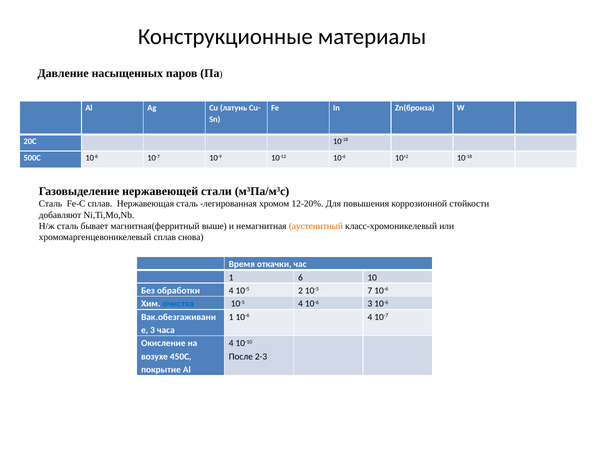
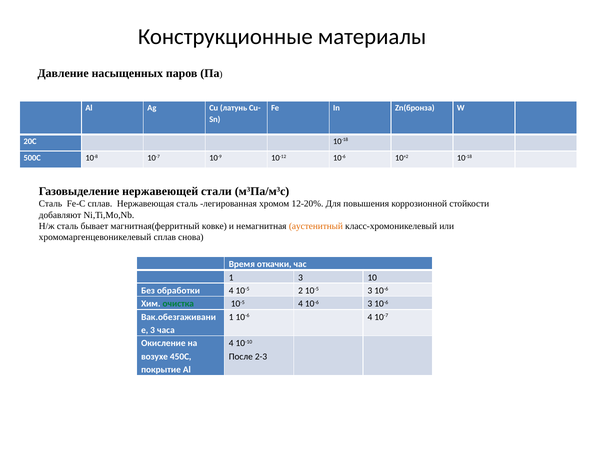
выше: выше -> ковке
1 6: 6 -> 3
10-5 7: 7 -> 3
очистка colour: blue -> green
